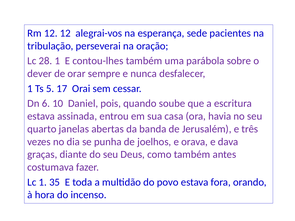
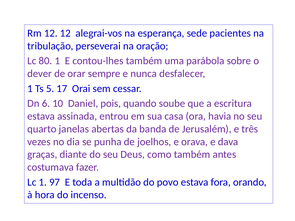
28: 28 -> 80
35: 35 -> 97
